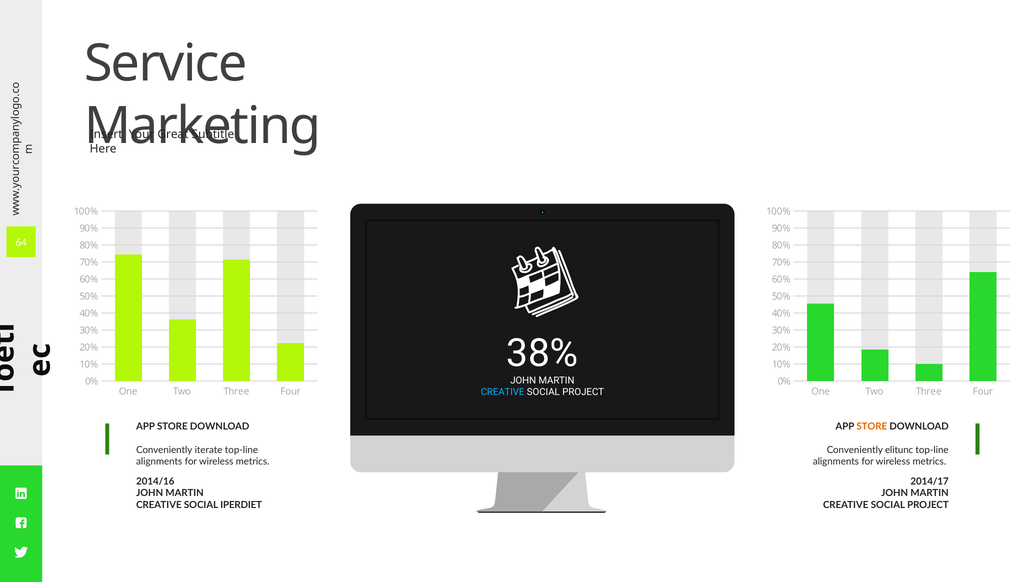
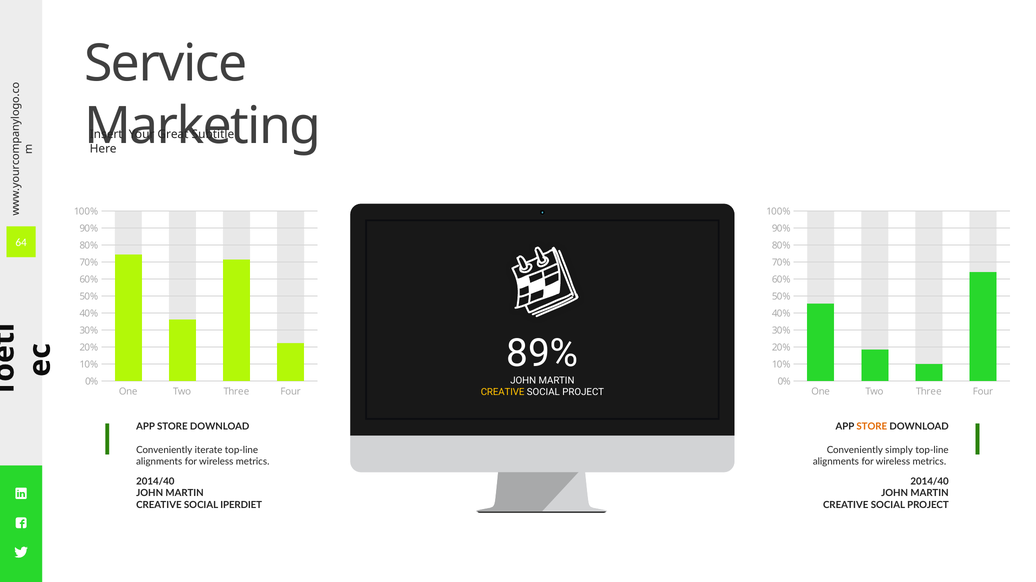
38%: 38% -> 89%
CREATIVE at (503, 393) colour: light blue -> yellow
elitunc: elitunc -> simply
2014/16 at (155, 482): 2014/16 -> 2014/40
2014/17 at (930, 482): 2014/17 -> 2014/40
